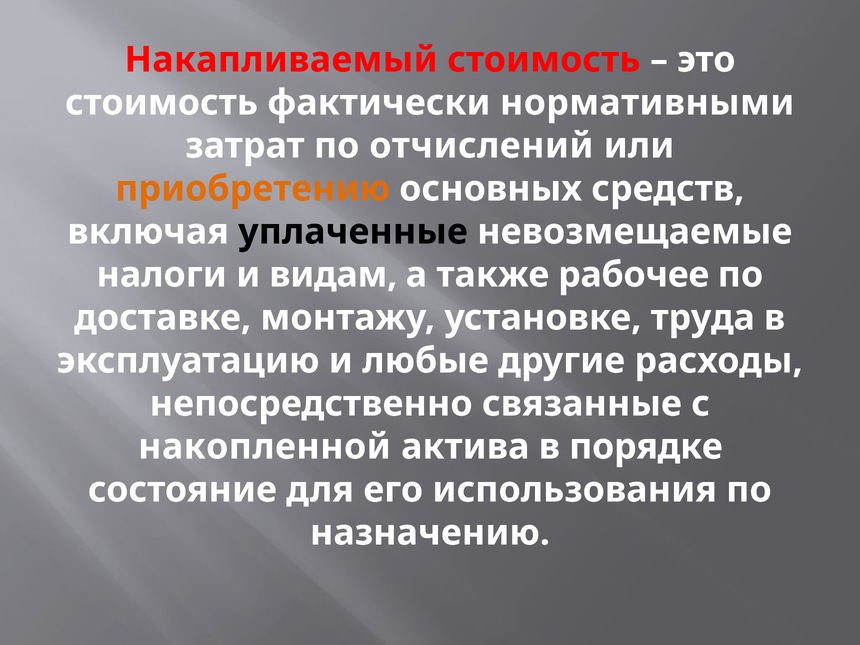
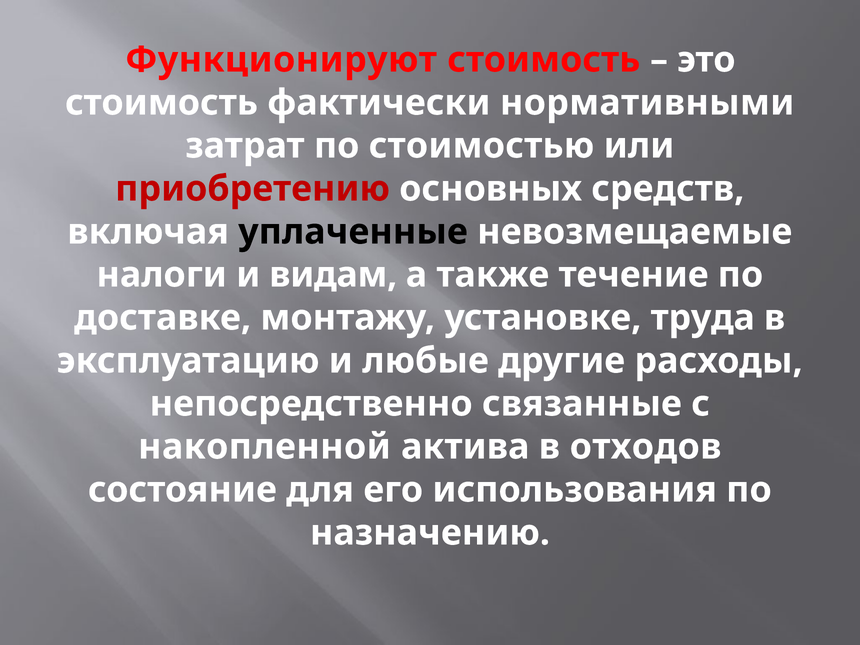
Накапливаемый: Накапливаемый -> Функционируют
отчислений: отчислений -> стоимостью
приобретению colour: orange -> red
рабочее: рабочее -> течение
порядке: порядке -> отходов
